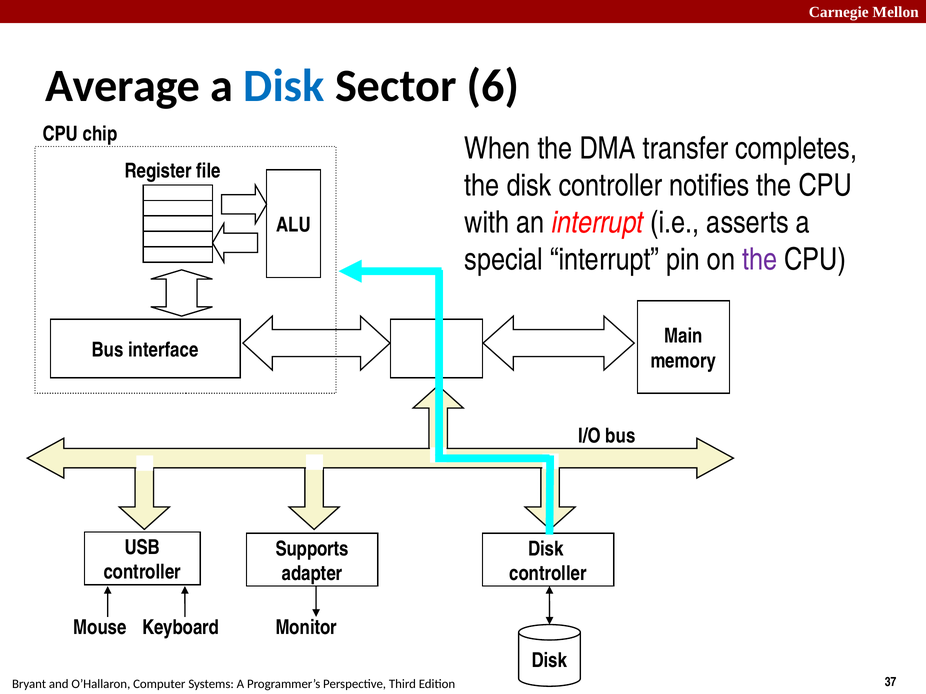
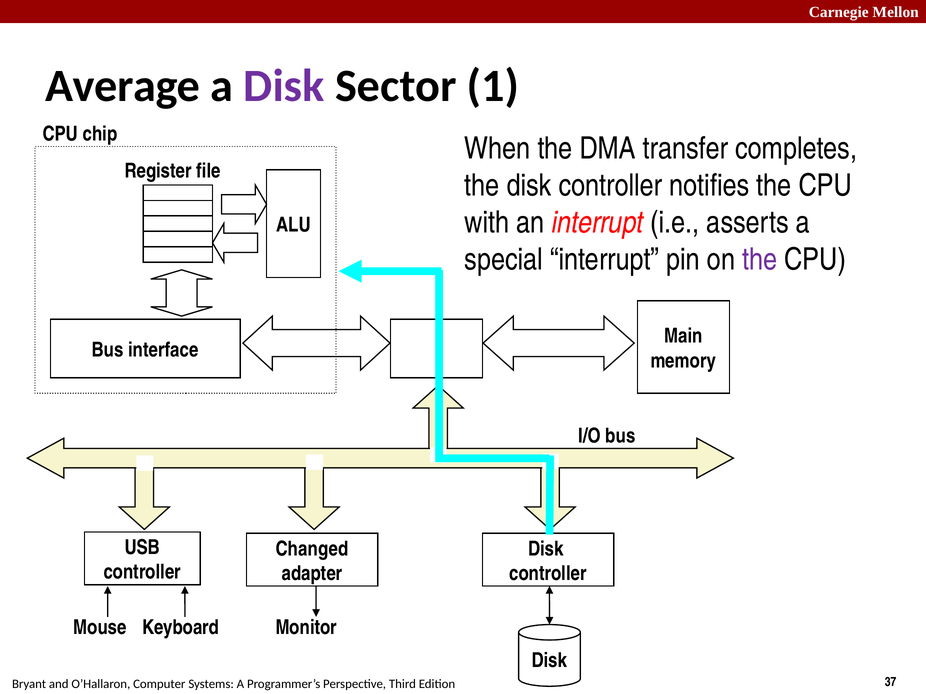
Disk at (284, 86) colour: blue -> purple
6: 6 -> 1
Supports: Supports -> Changed
